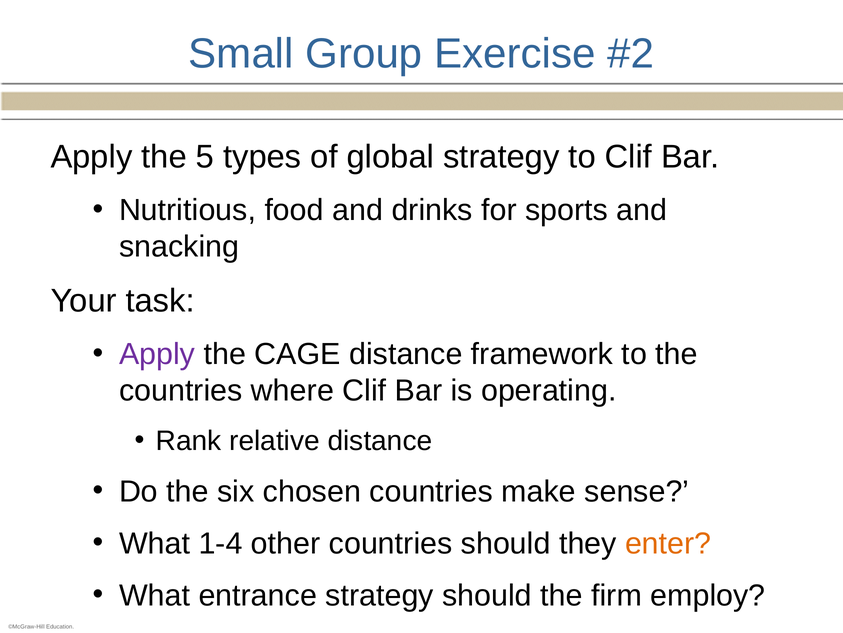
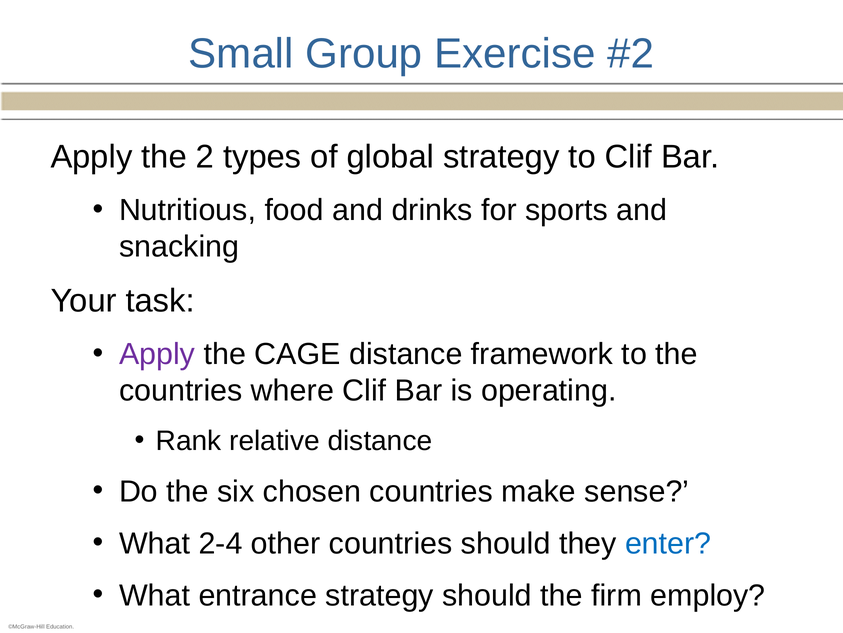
5: 5 -> 2
1-4: 1-4 -> 2-4
enter colour: orange -> blue
